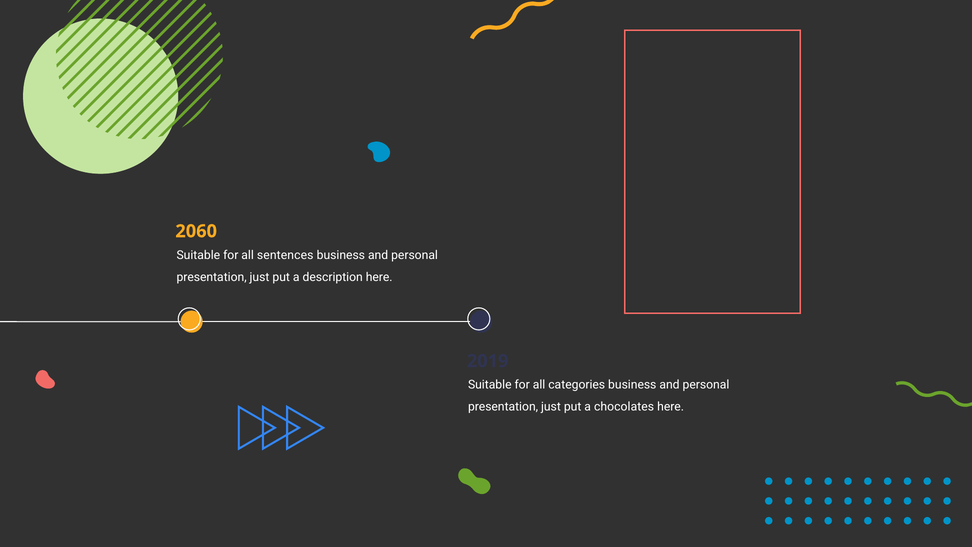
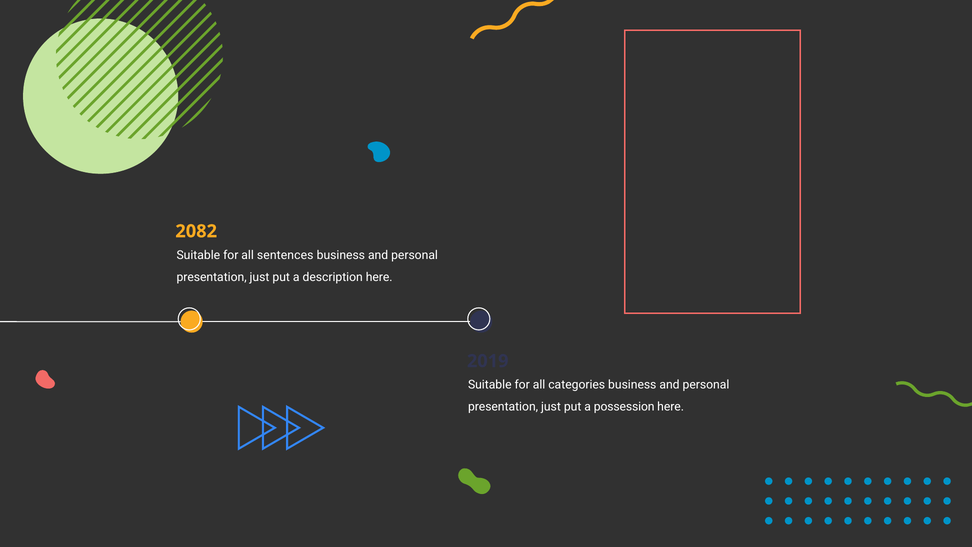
2060: 2060 -> 2082
chocolates: chocolates -> possession
